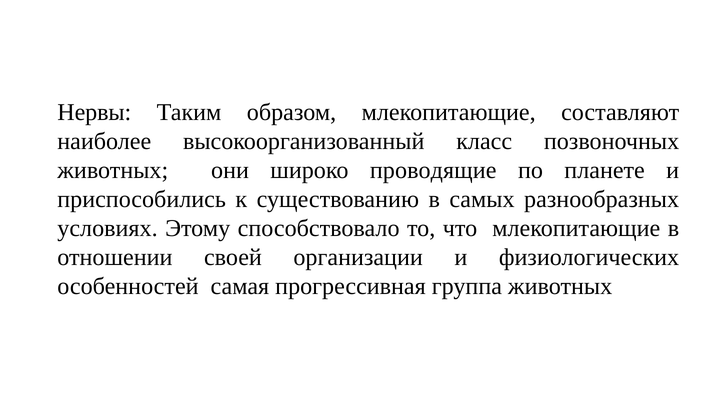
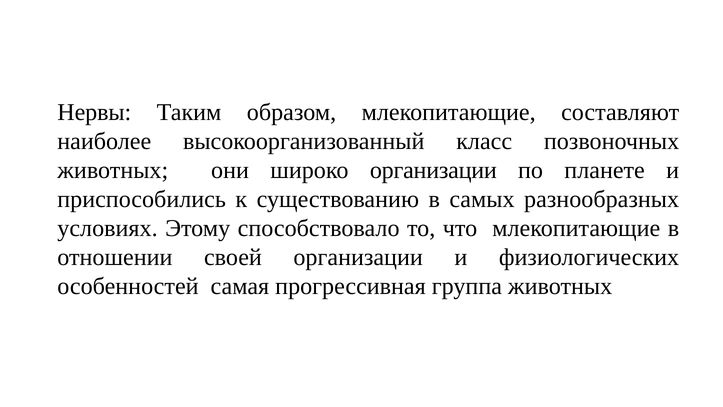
широко проводящие: проводящие -> организации
